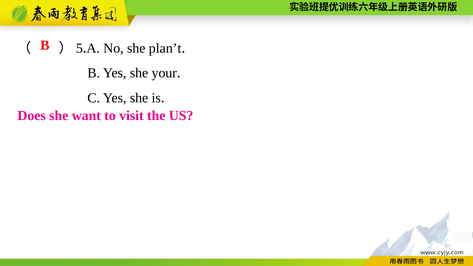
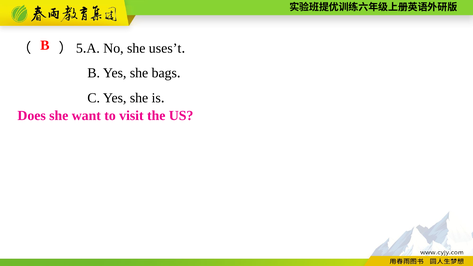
plan’t: plan’t -> uses’t
your: your -> bags
